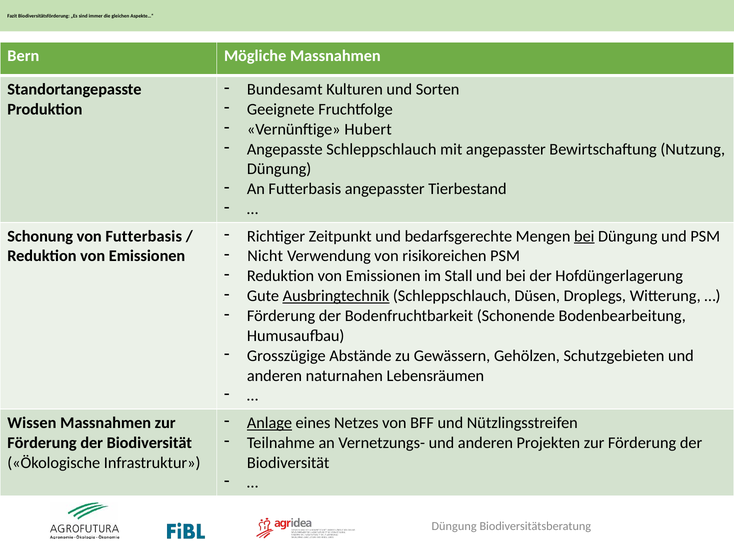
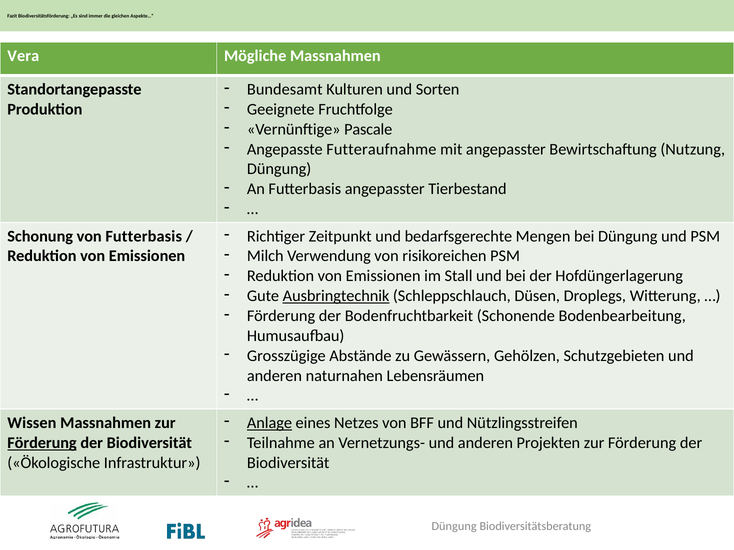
Bern: Bern -> Vera
Hubert: Hubert -> Pascale
Angepasste Schleppschlauch: Schleppschlauch -> Futteraufnahme
bei at (584, 236) underline: present -> none
Nicht: Nicht -> Milch
Förderung at (42, 443) underline: none -> present
